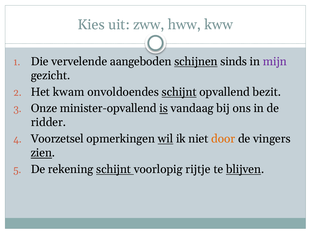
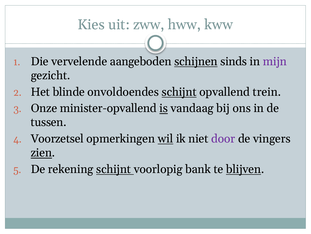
kwam: kwam -> blinde
bezit: bezit -> trein
ridder: ridder -> tussen
door colour: orange -> purple
rijtje: rijtje -> bank
